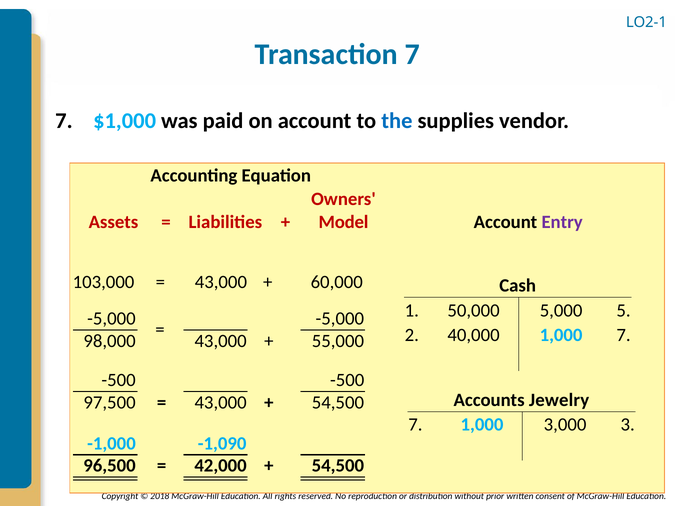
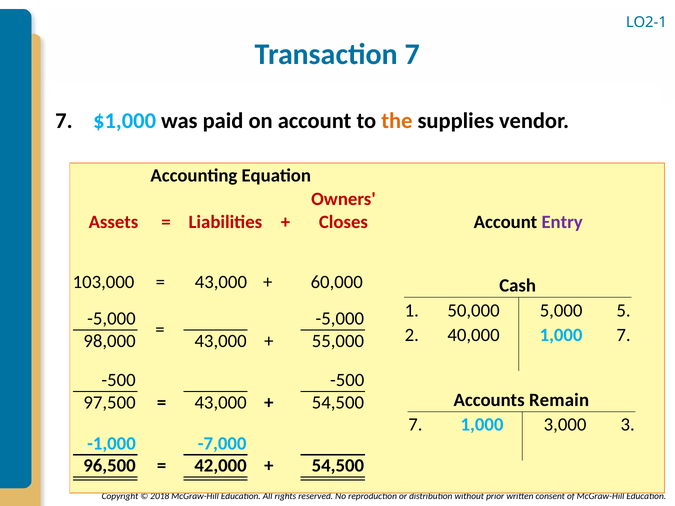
the colour: blue -> orange
Model: Model -> Closes
Jewelry: Jewelry -> Remain
-1,090: -1,090 -> -7,000
